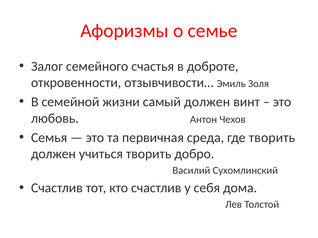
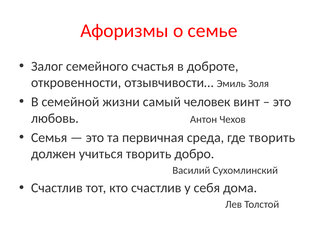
самый должен: должен -> человек
